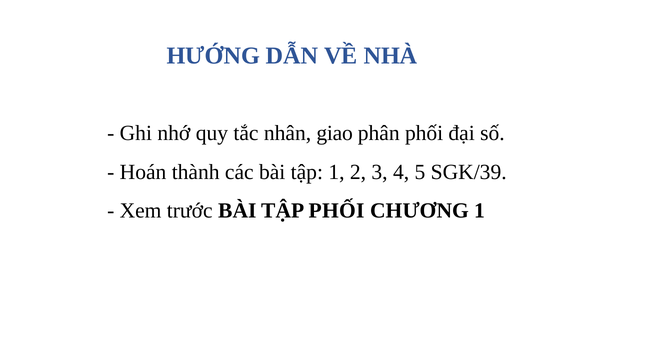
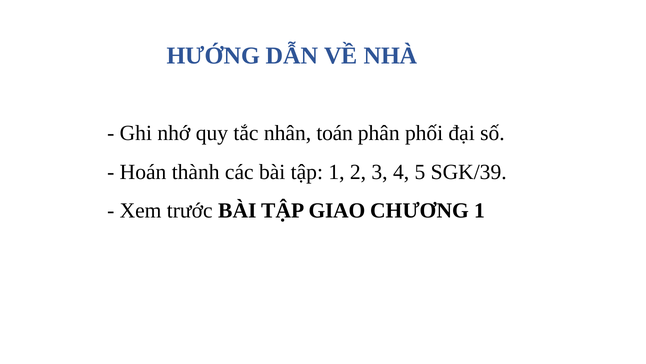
giao: giao -> toán
TẬP PHỐI: PHỐI -> GIAO
